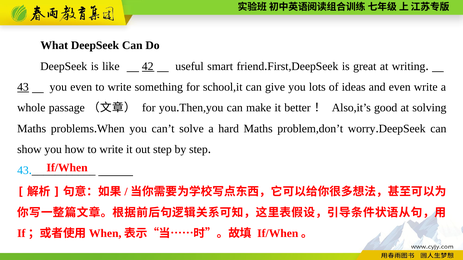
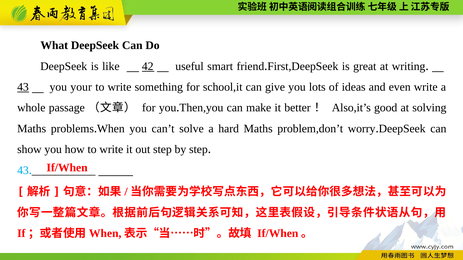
you even: even -> your
